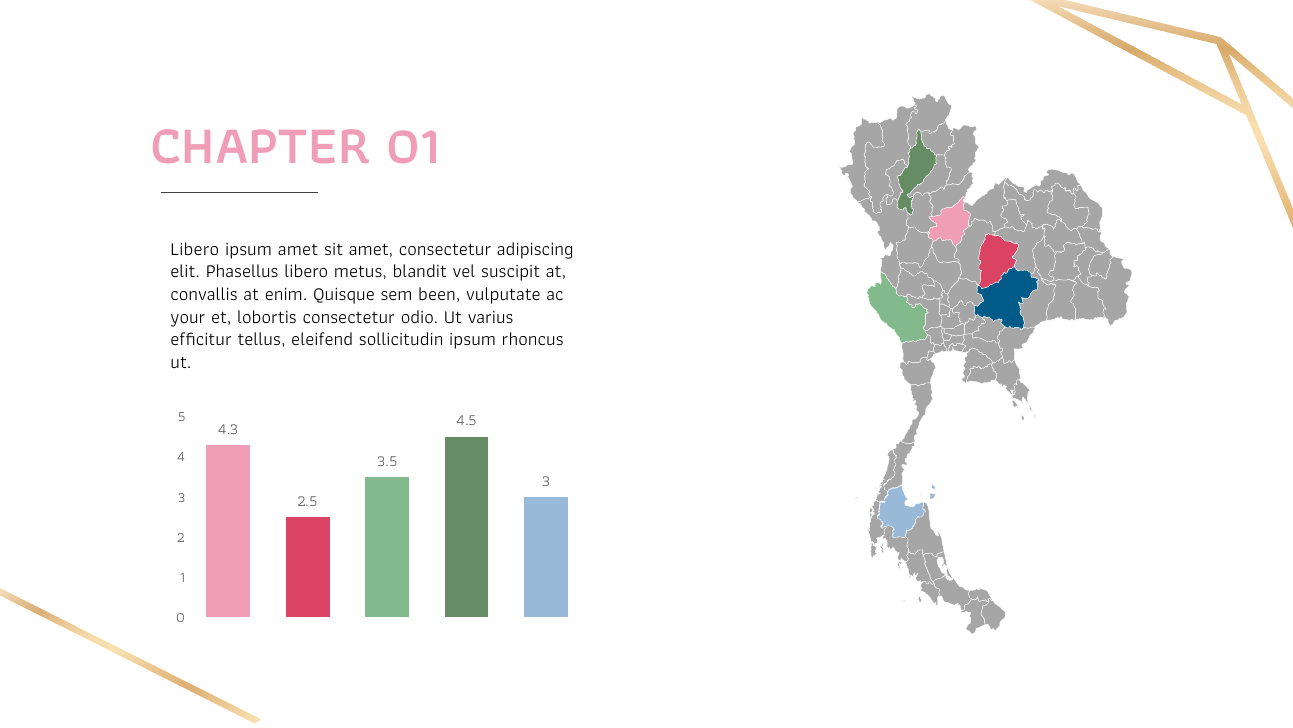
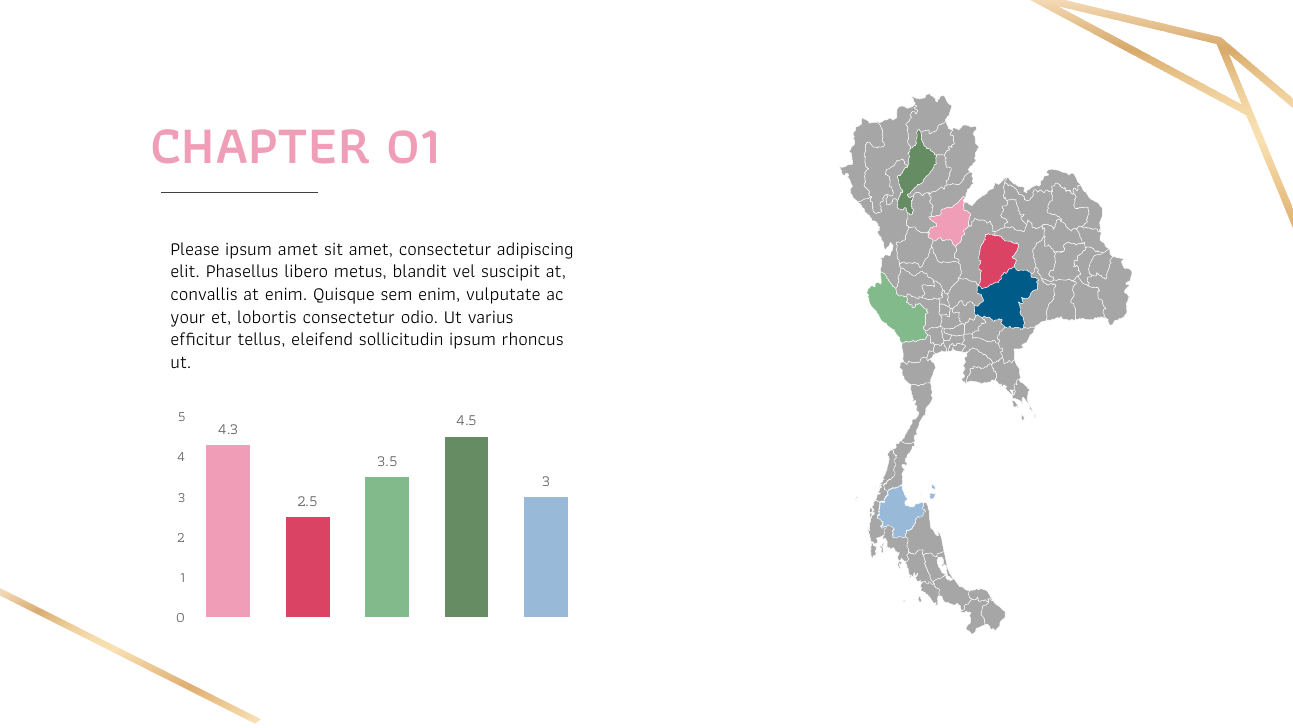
Libero at (195, 249): Libero -> Please
sem been: been -> enim
